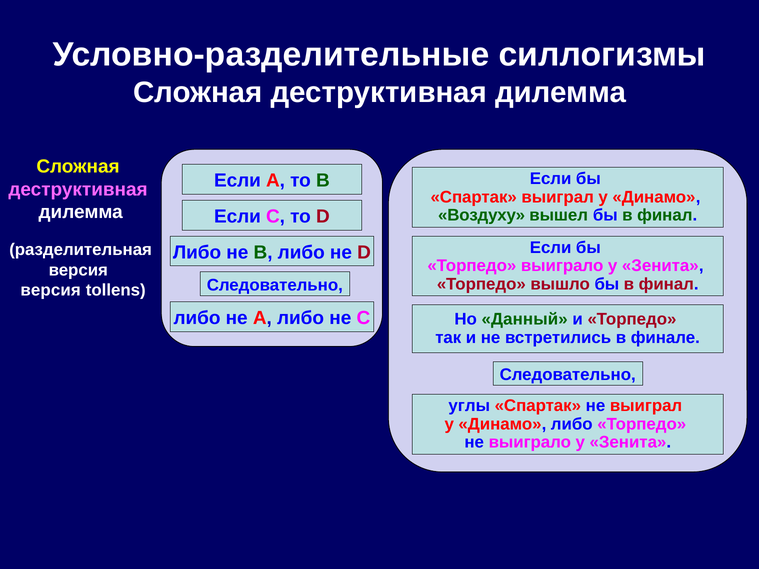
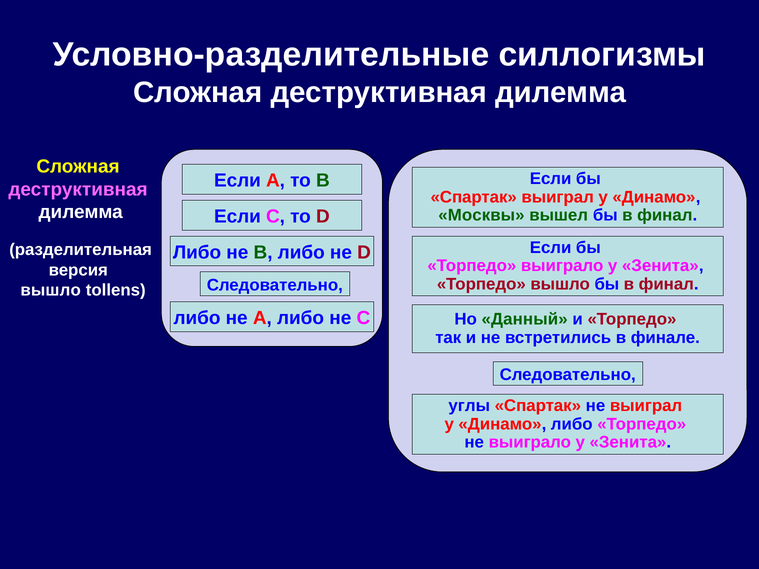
Воздуху: Воздуху -> Москвы
версия at (51, 290): версия -> вышло
